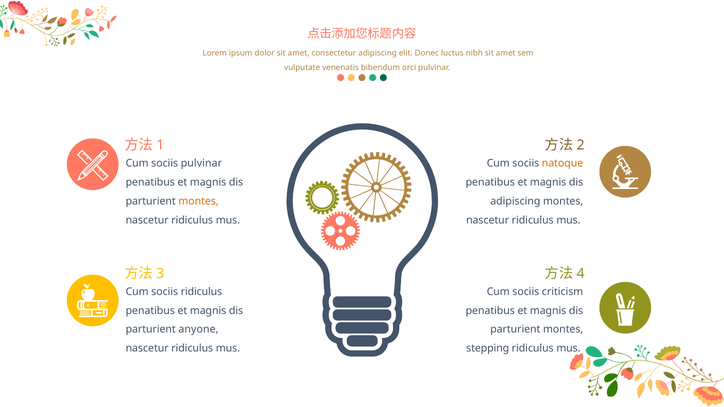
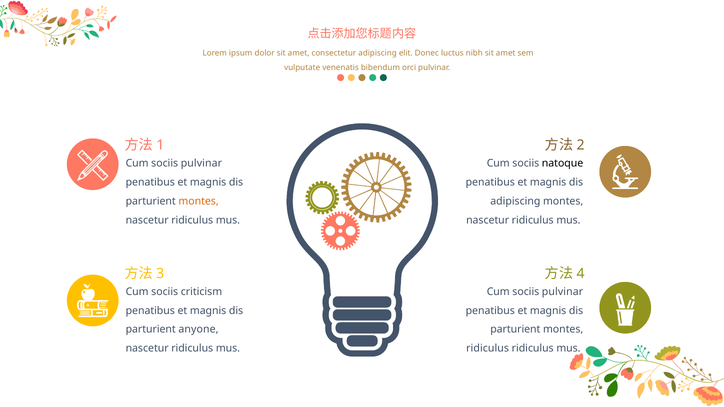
natoque colour: orange -> black
sociis ridiculus: ridiculus -> criticism
criticism at (563, 292): criticism -> pulvinar
stepping at (488, 349): stepping -> ridiculus
